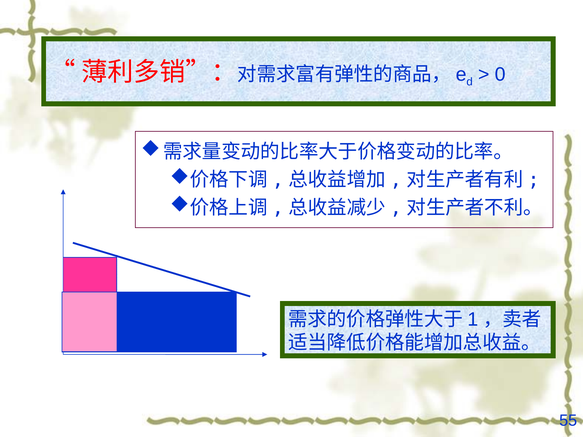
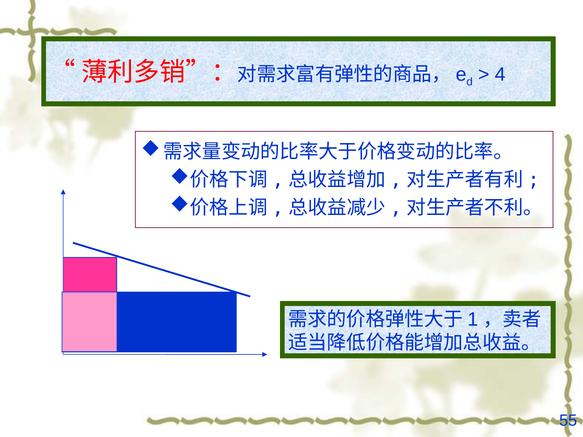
0: 0 -> 4
